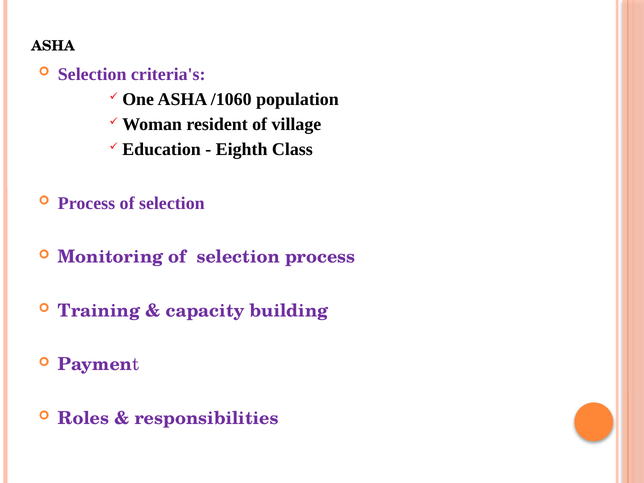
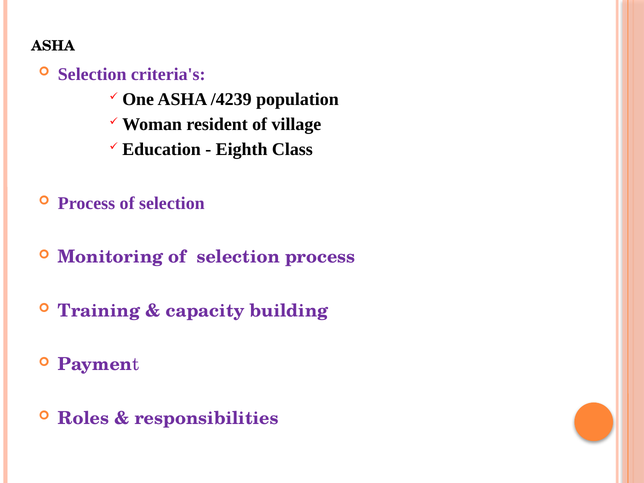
/1060: /1060 -> /4239
